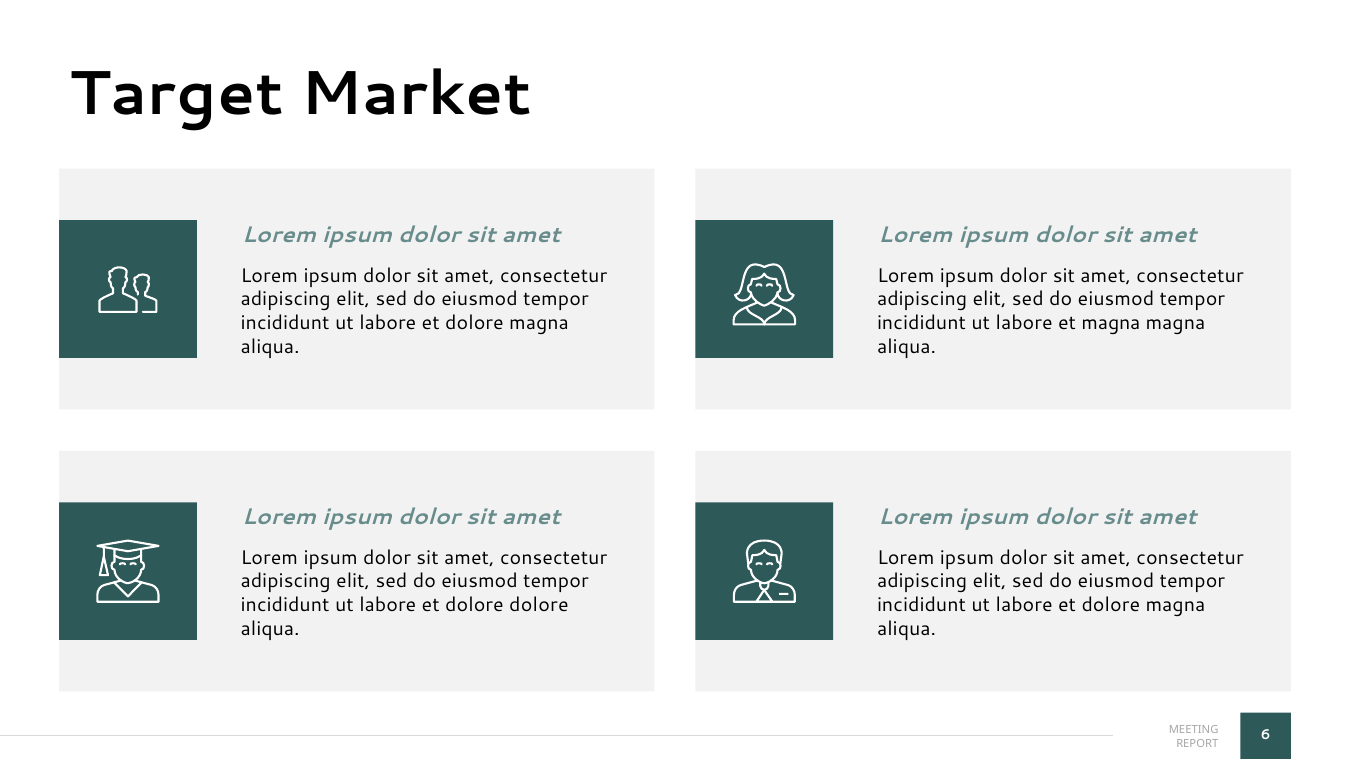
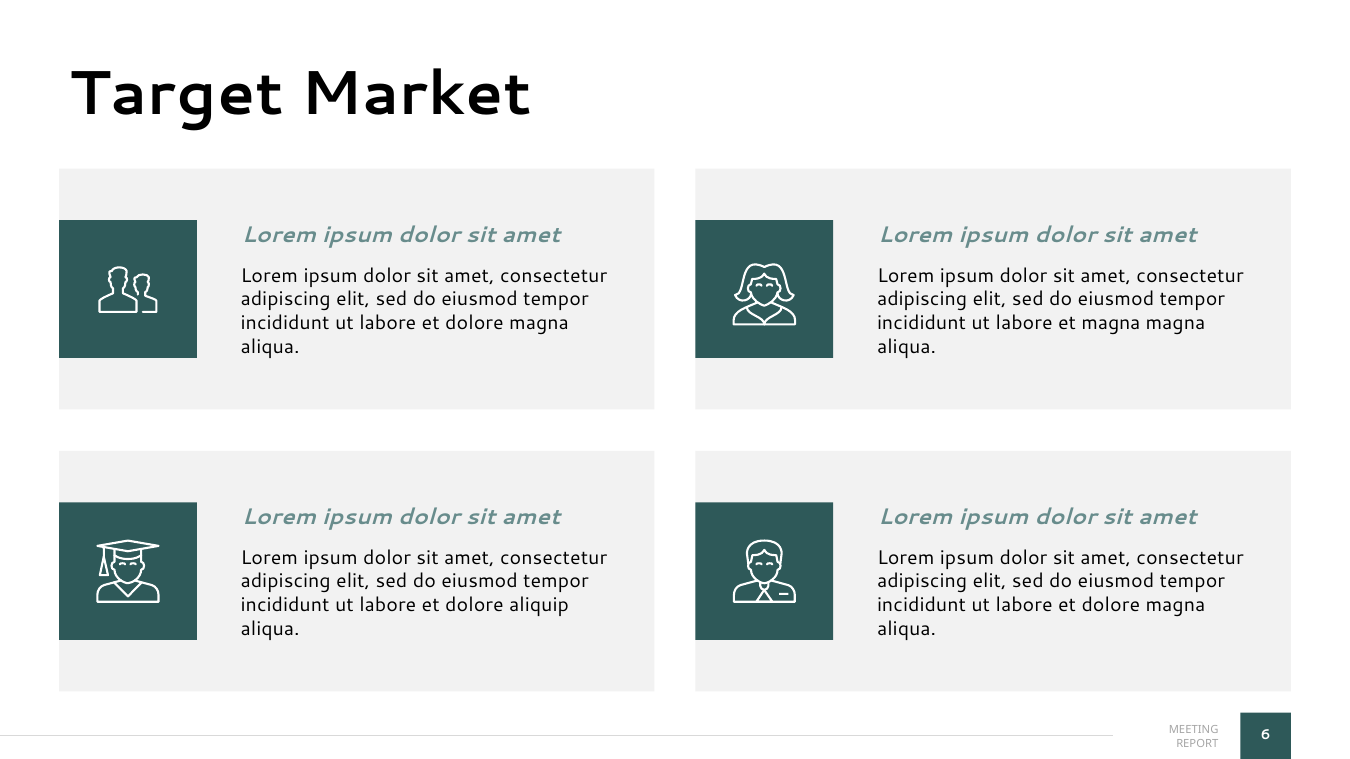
dolore dolore: dolore -> aliquip
